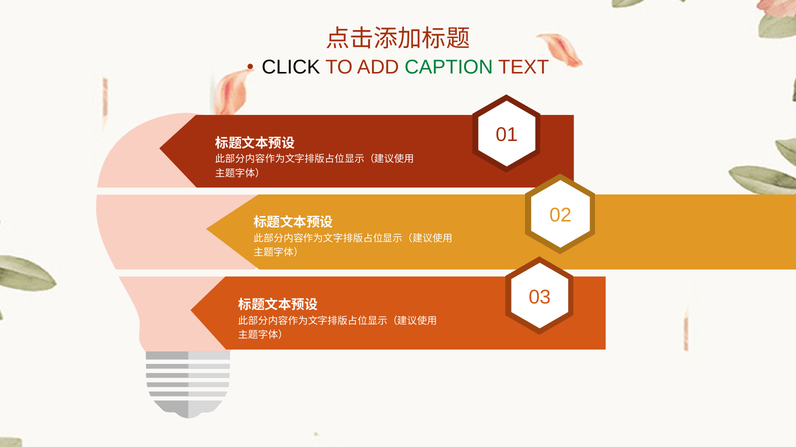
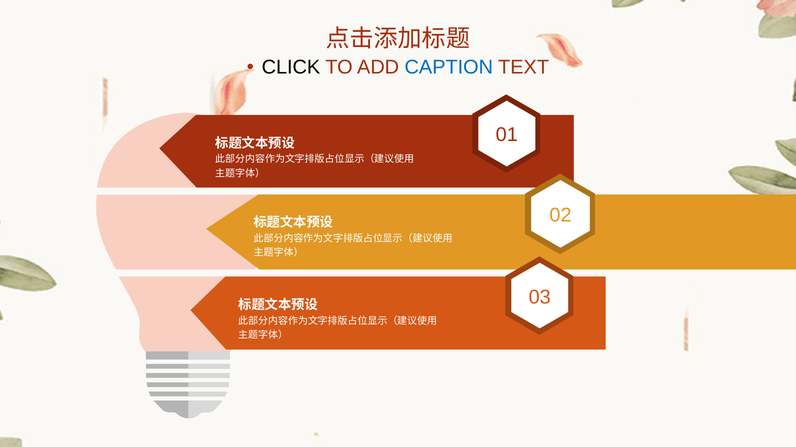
CAPTION colour: green -> blue
